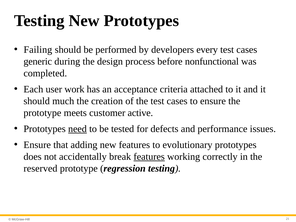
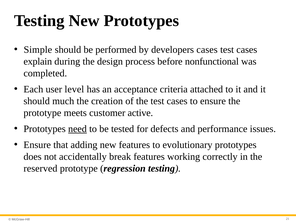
Failing: Failing -> Simple
developers every: every -> cases
generic: generic -> explain
work: work -> level
features at (149, 157) underline: present -> none
